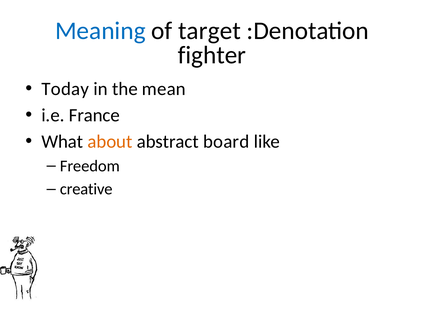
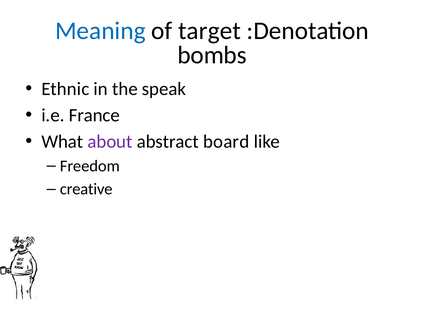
fighter: fighter -> bombs
Today: Today -> Ethnic
mean: mean -> speak
about colour: orange -> purple
